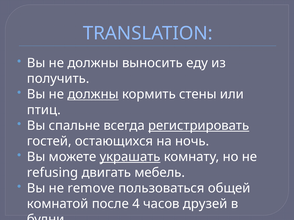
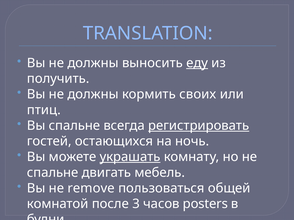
еду underline: none -> present
должны at (93, 95) underline: present -> none
стены: стены -> своих
refusing at (53, 173): refusing -> спальне
4: 4 -> 3
друзей: друзей -> posters
